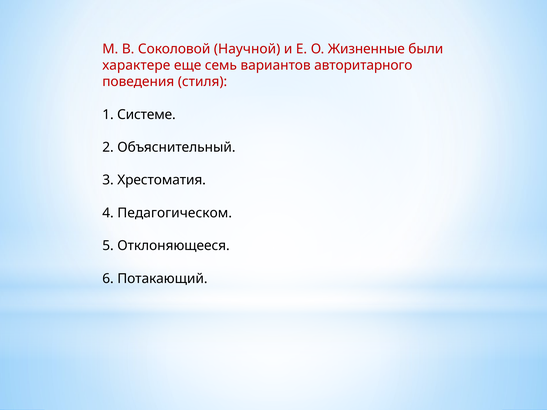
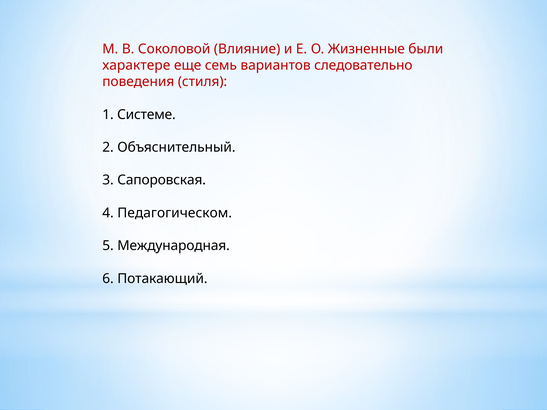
Научной: Научной -> Влияние
авторитарного: авторитарного -> следовательно
Хрестоматия: Хрестоматия -> Сапоровская
Отклоняющееся: Отклоняющееся -> Международная
